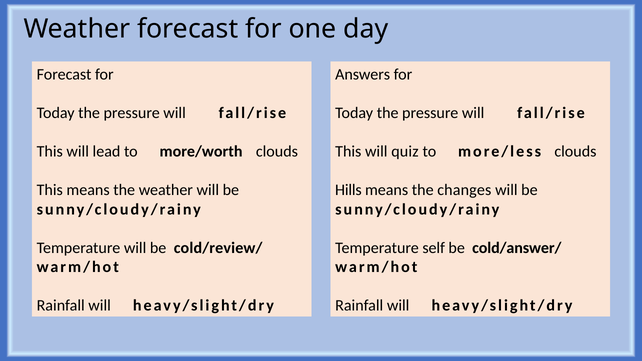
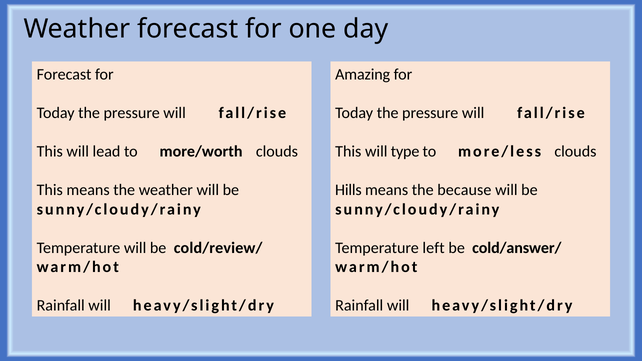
Answers: Answers -> Amazing
quiz: quiz -> type
changes: changes -> because
self: self -> left
